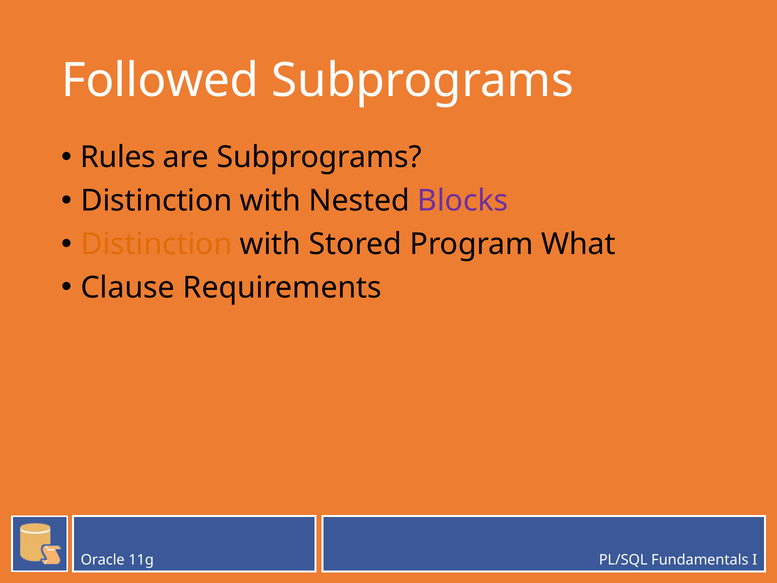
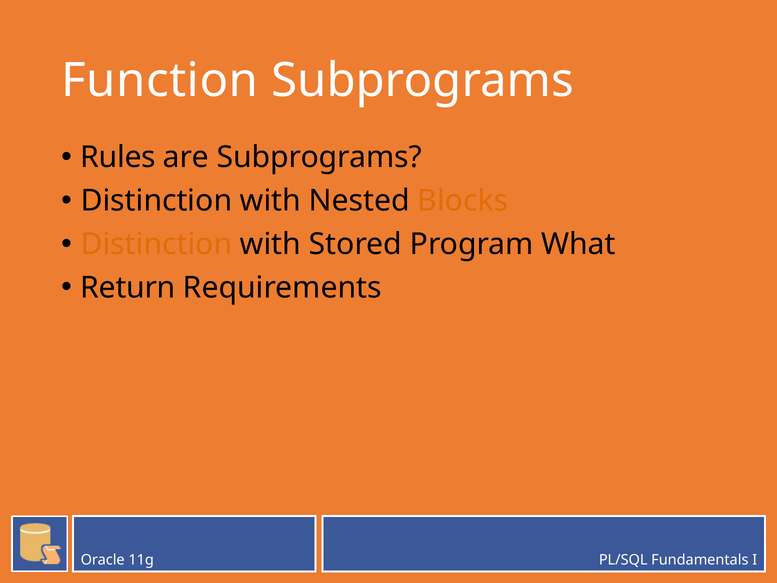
Followed: Followed -> Function
Blocks colour: purple -> orange
Clause: Clause -> Return
